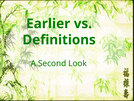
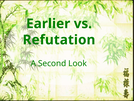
Definitions: Definitions -> Refutation
